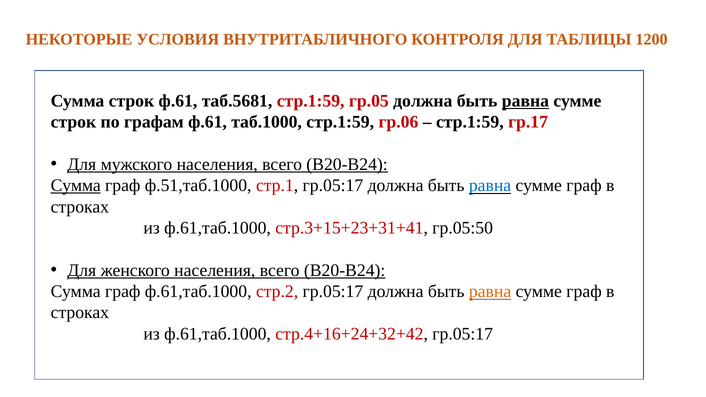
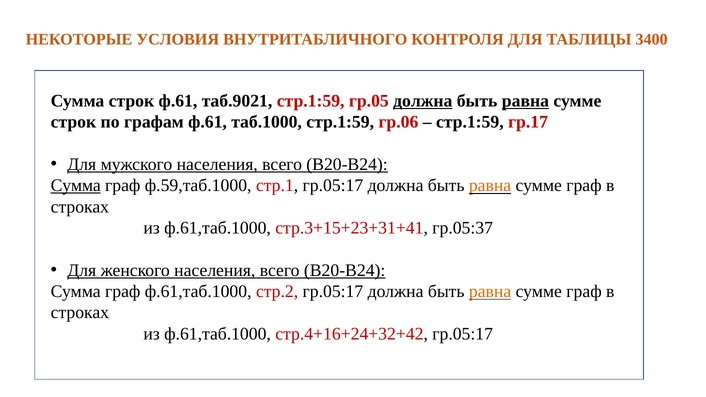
1200: 1200 -> 3400
таб.5681: таб.5681 -> таб.9021
должна at (423, 101) underline: none -> present
ф.51,таб.1000: ф.51,таб.1000 -> ф.59,таб.1000
равна at (490, 186) colour: blue -> orange
гр.05:50: гр.05:50 -> гр.05:37
